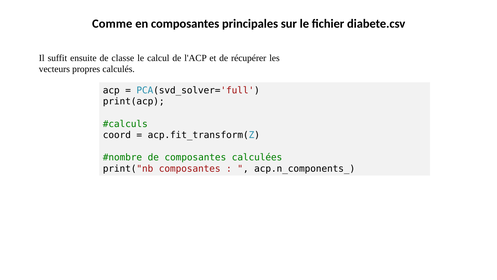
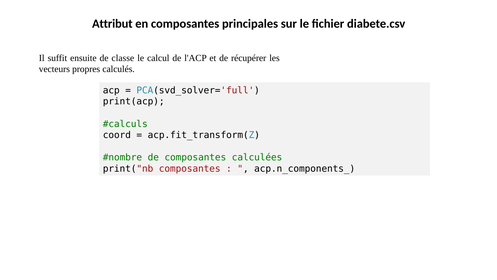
Comme: Comme -> Attribut
